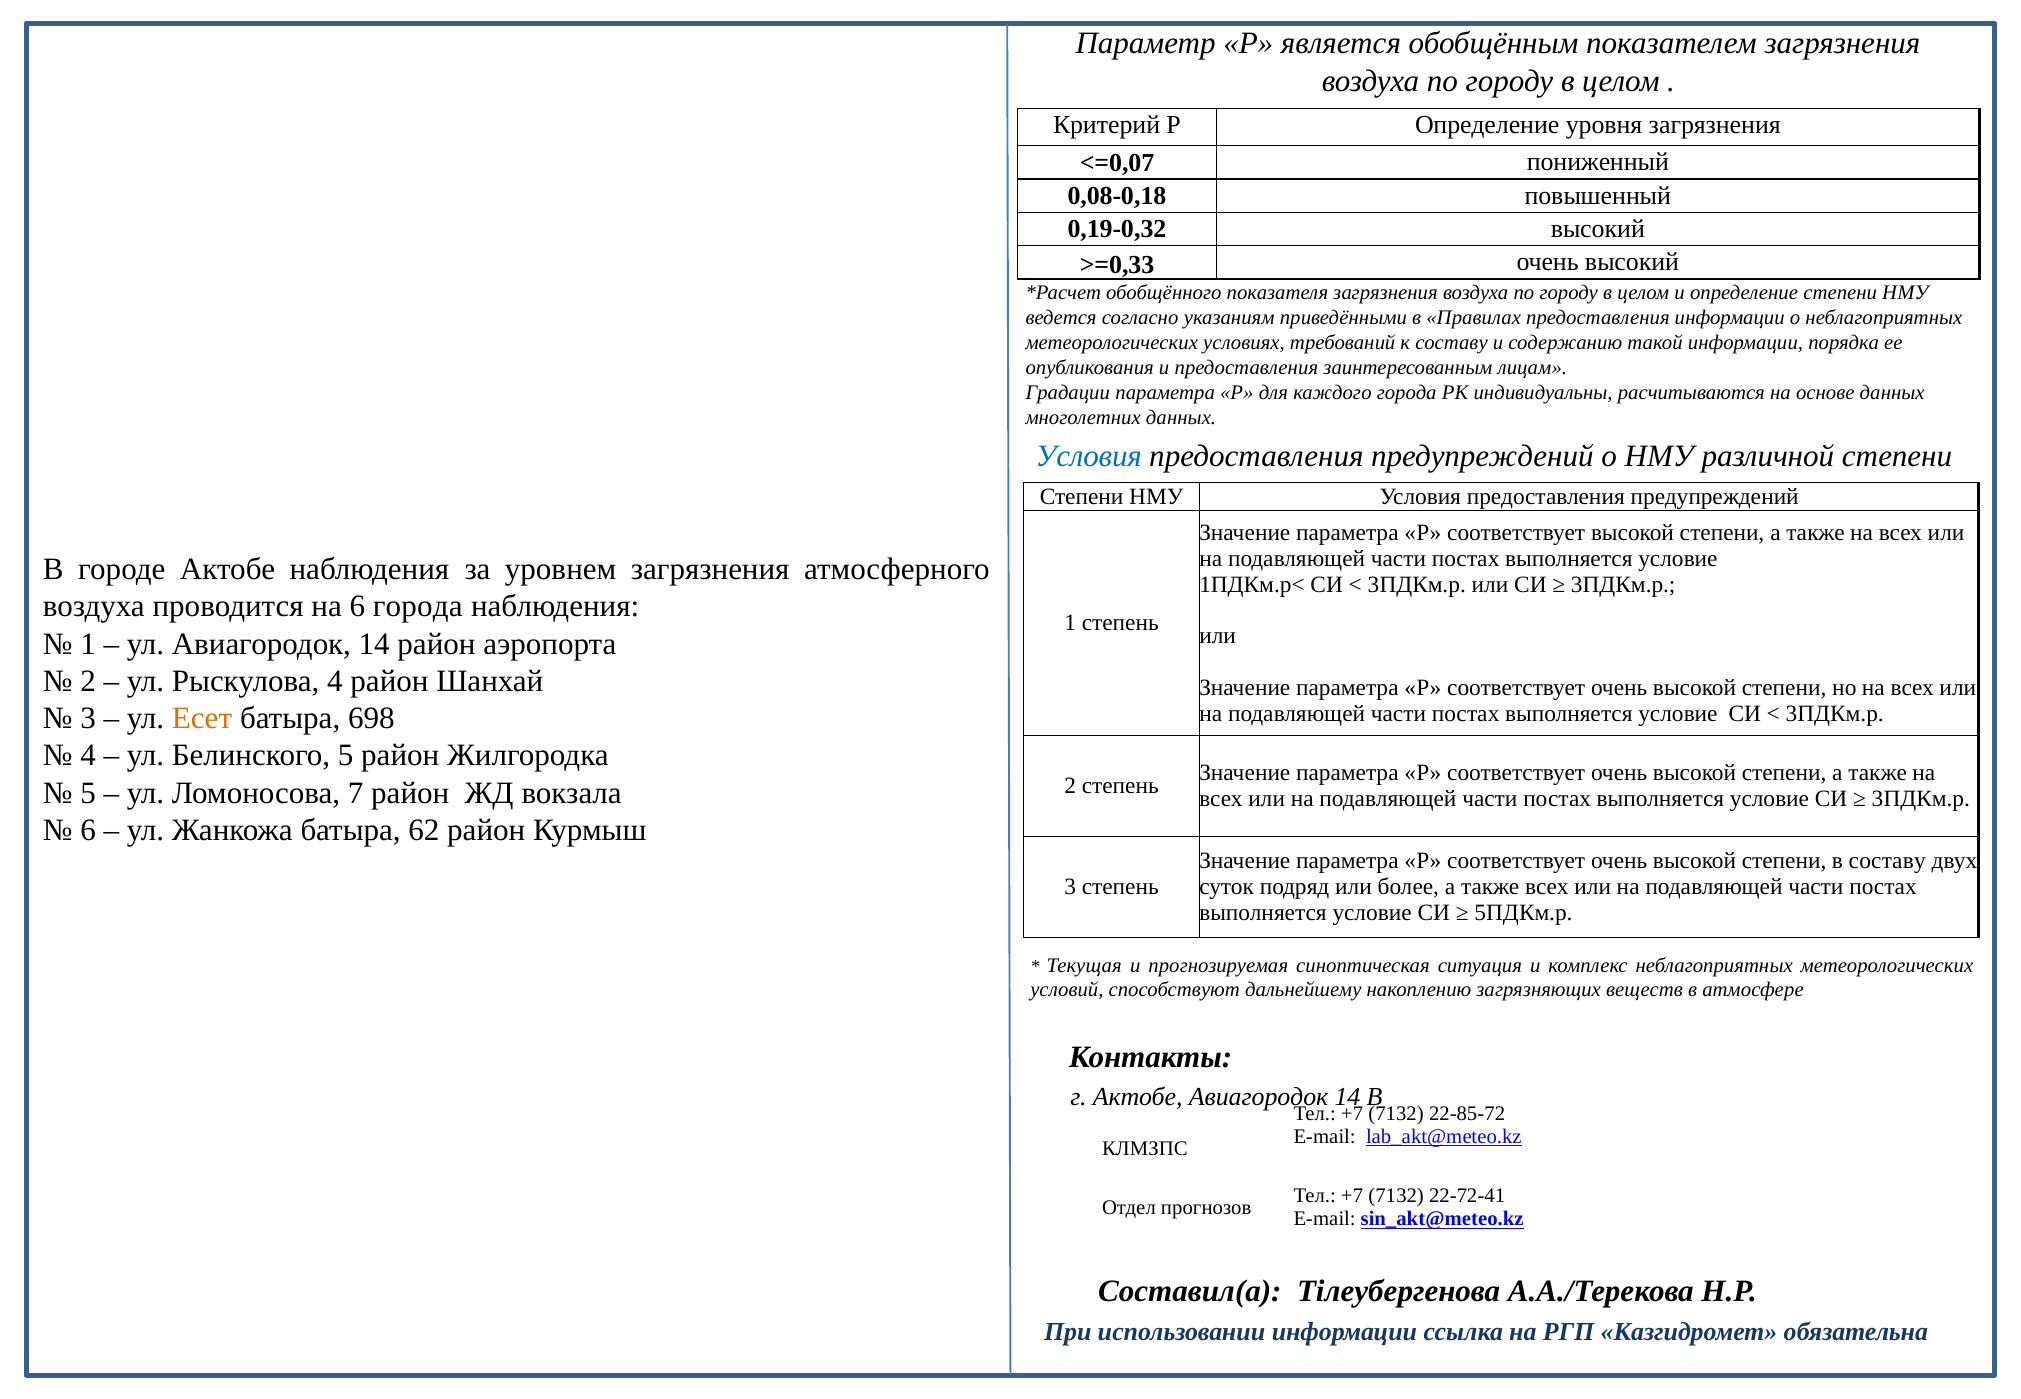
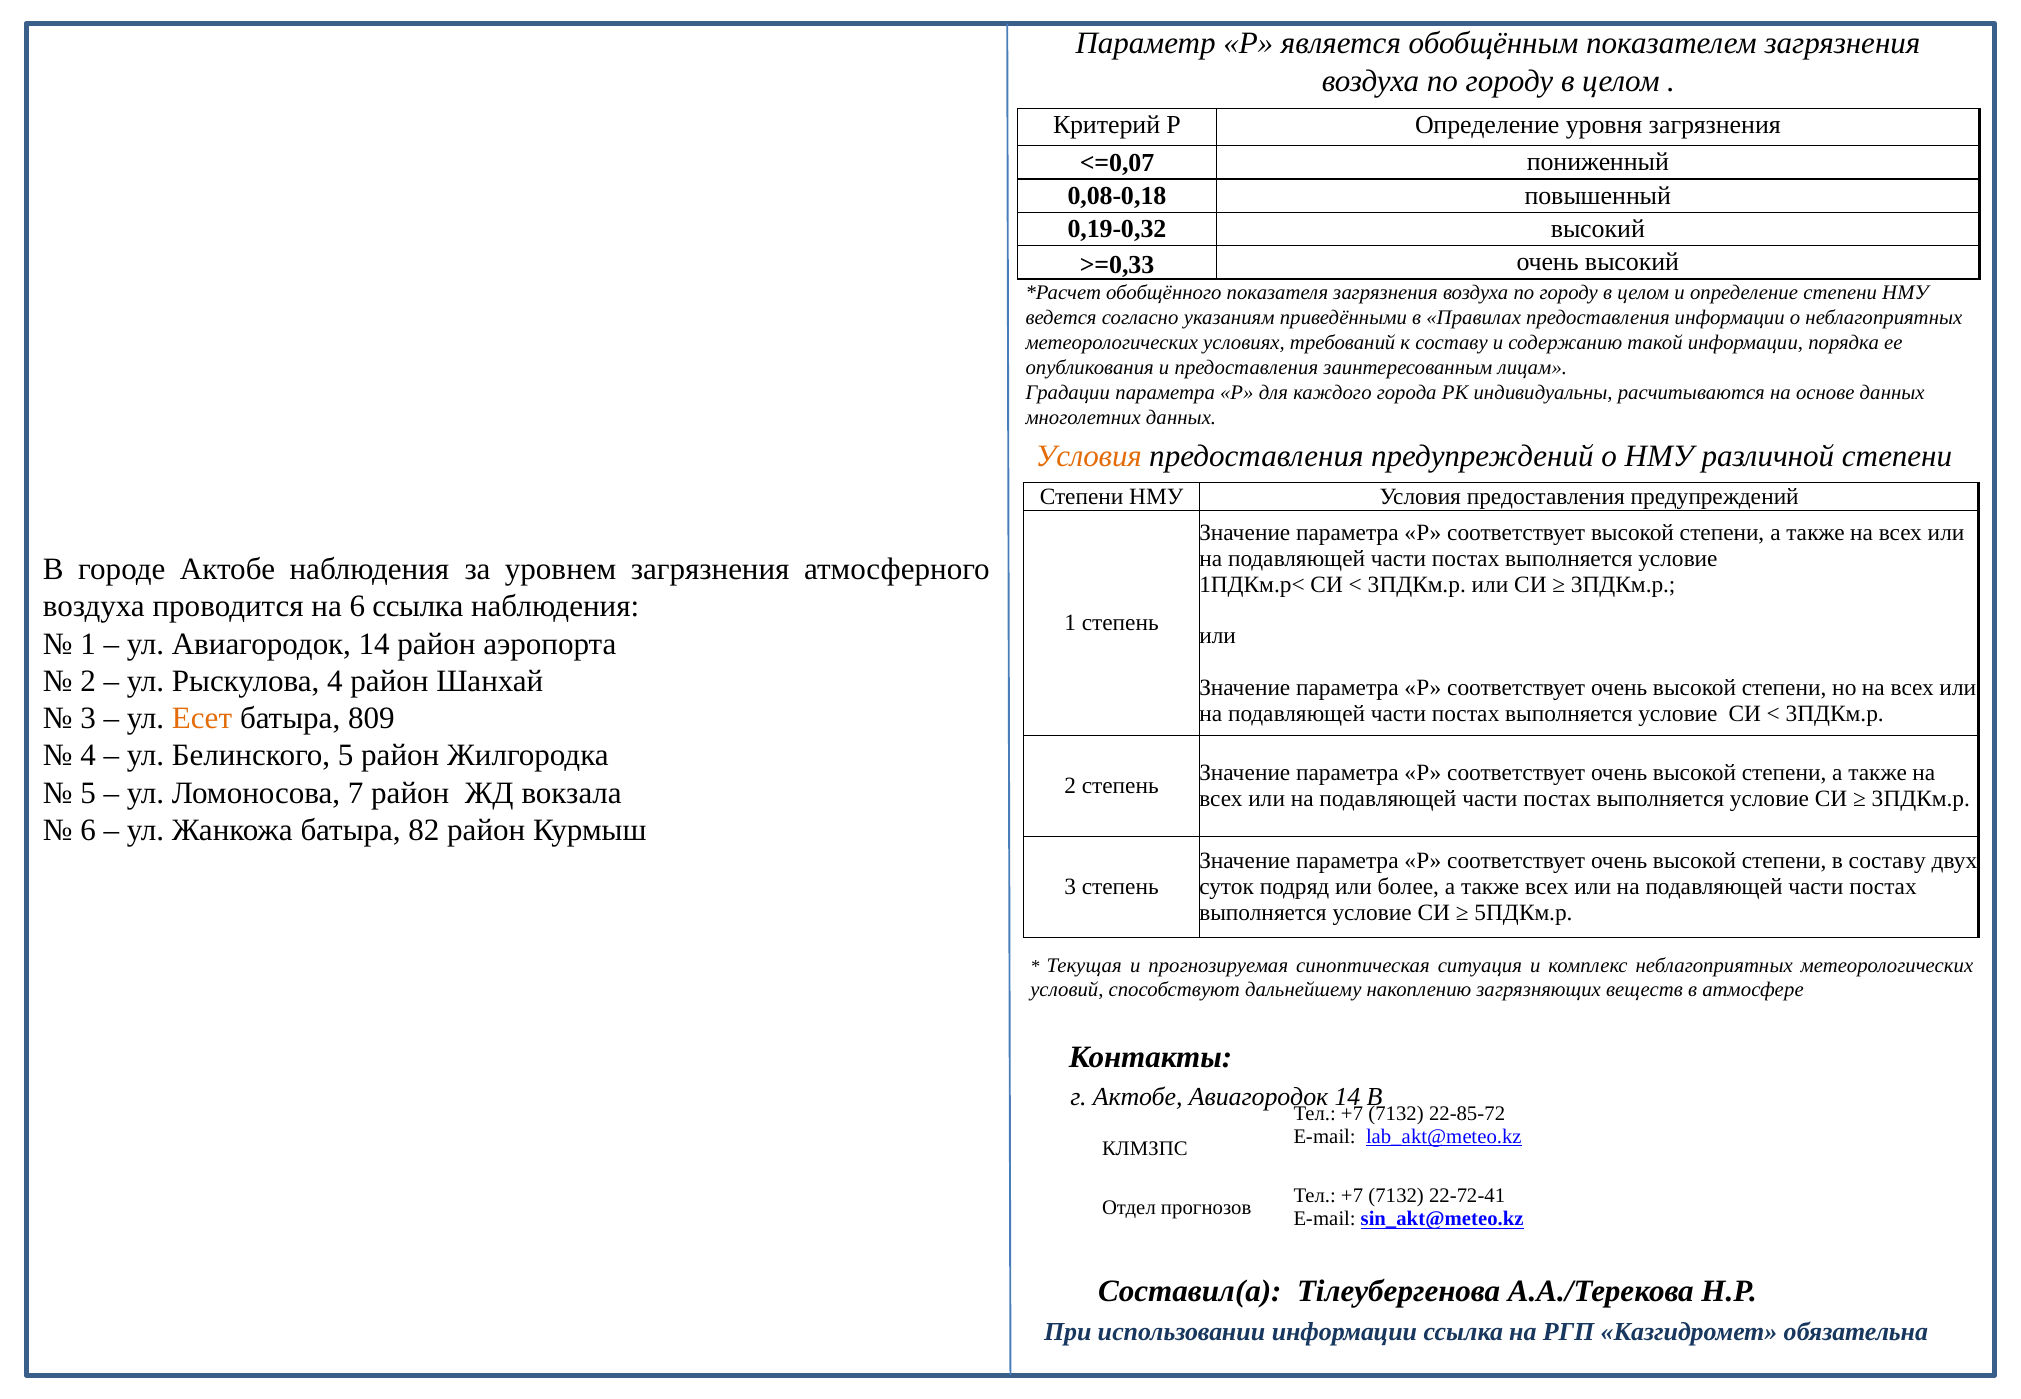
Условия at (1089, 456) colour: blue -> orange
6 города: города -> ссылка
698: 698 -> 809
62: 62 -> 82
